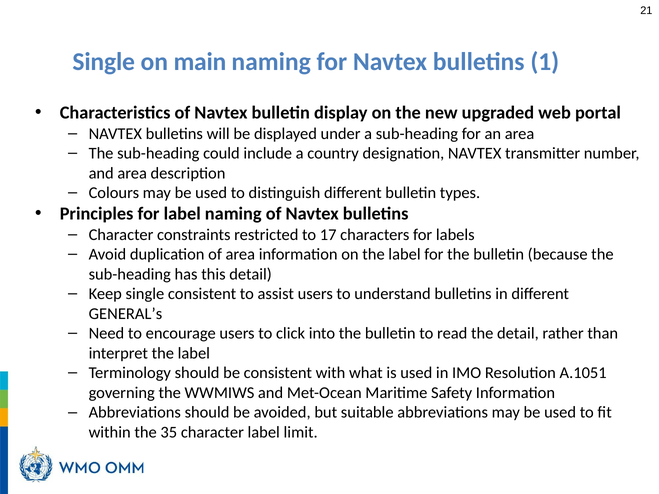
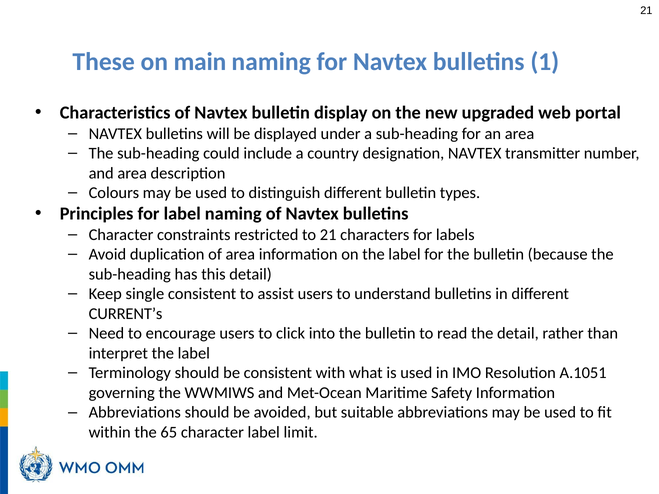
Single at (104, 62): Single -> These
to 17: 17 -> 21
GENERAL’s: GENERAL’s -> CURRENT’s
35: 35 -> 65
